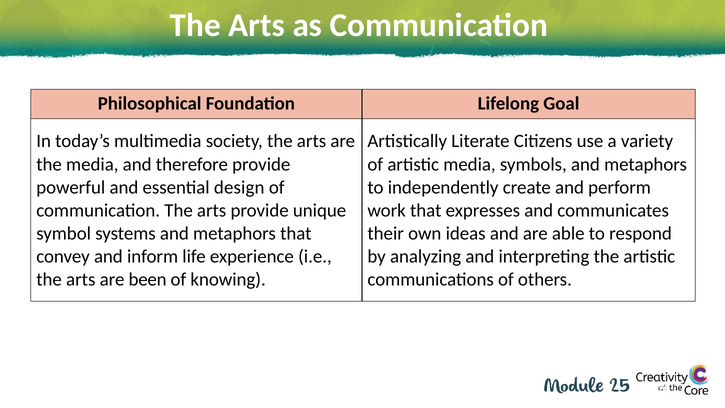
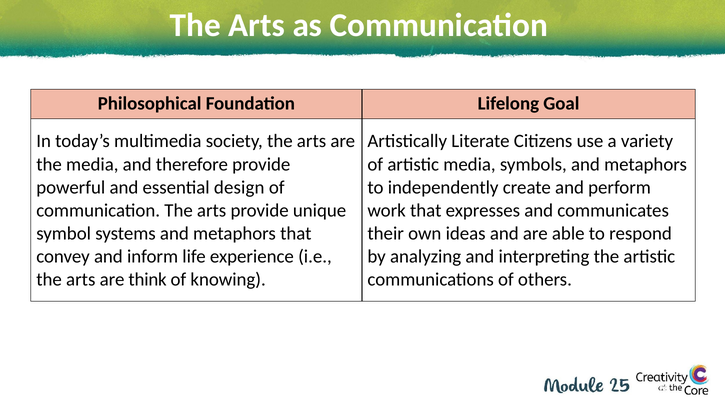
been: been -> think
